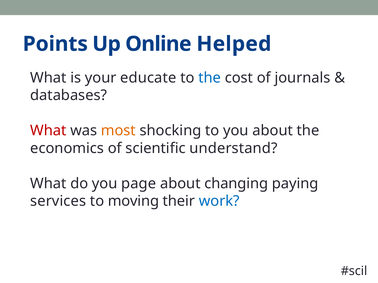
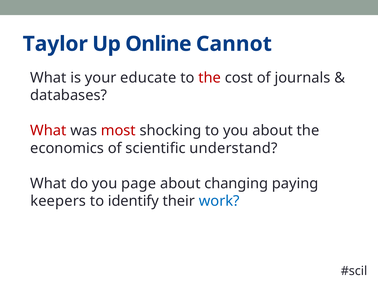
Points: Points -> Taylor
Helped: Helped -> Cannot
the at (210, 78) colour: blue -> red
most colour: orange -> red
services: services -> keepers
moving: moving -> identify
